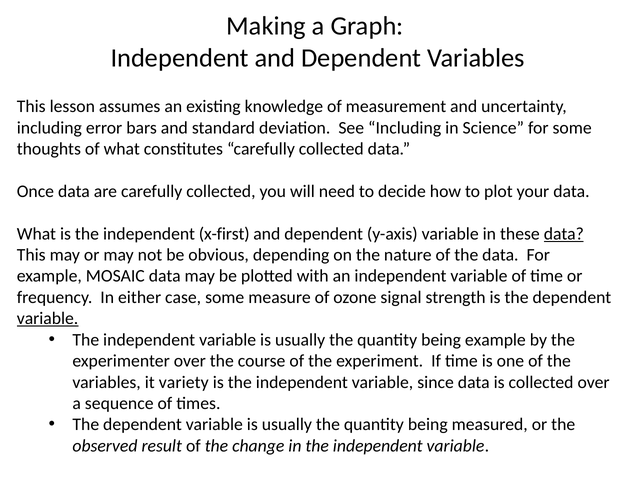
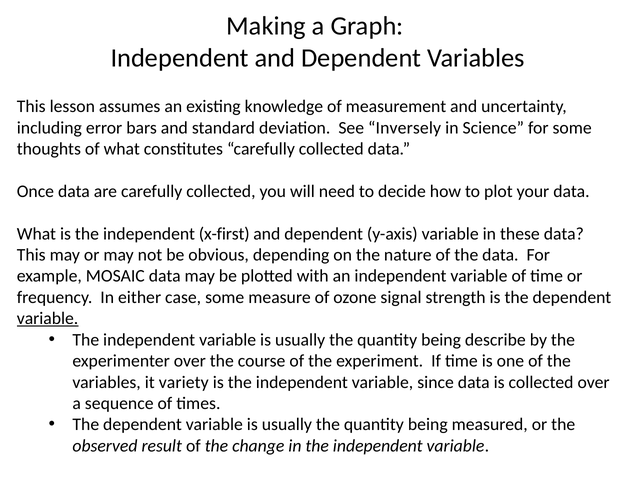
See Including: Including -> Inversely
data at (564, 234) underline: present -> none
being example: example -> describe
